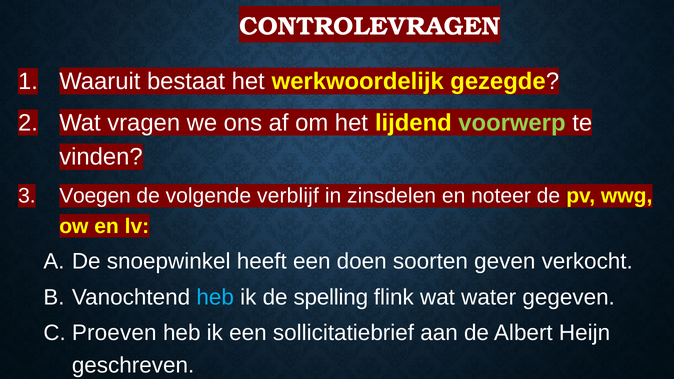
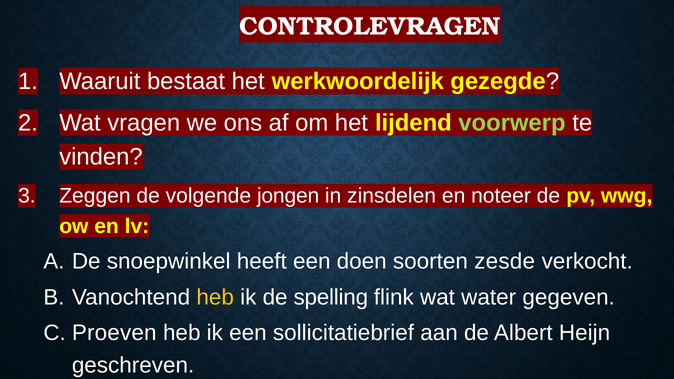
Voegen: Voegen -> Zeggen
verblijf: verblijf -> jongen
geven: geven -> zesde
heb at (215, 297) colour: light blue -> yellow
